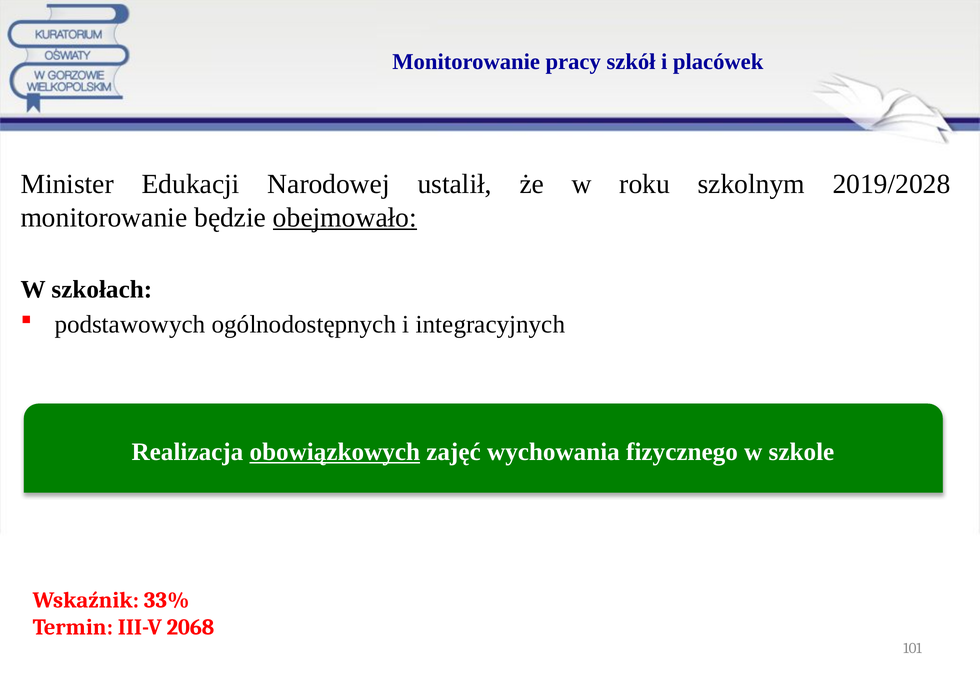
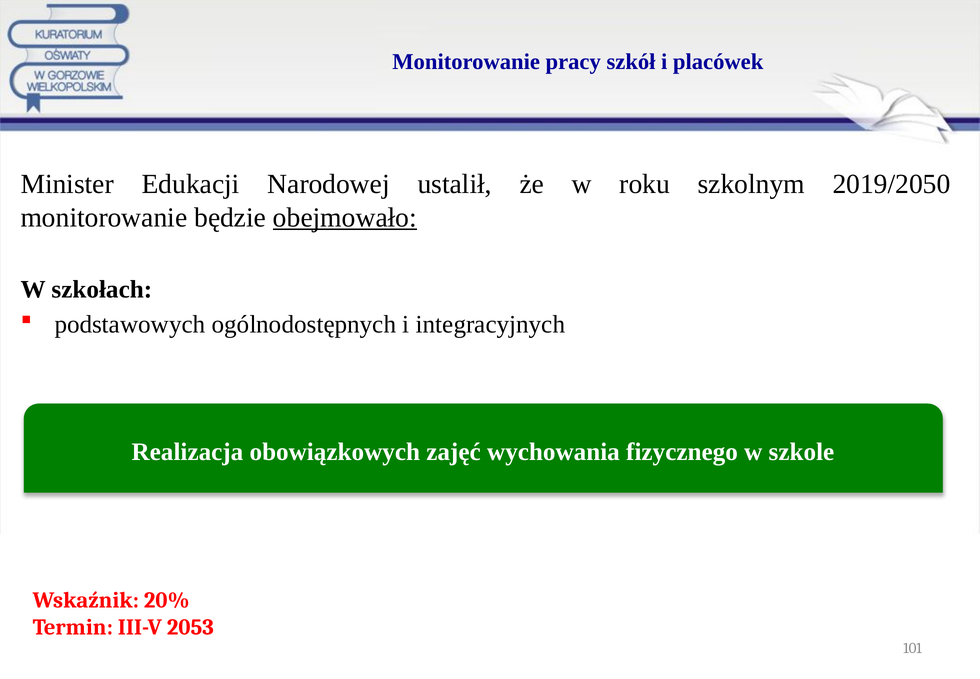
2019/2028: 2019/2028 -> 2019/2050
obowiązkowych underline: present -> none
33%: 33% -> 20%
2068: 2068 -> 2053
